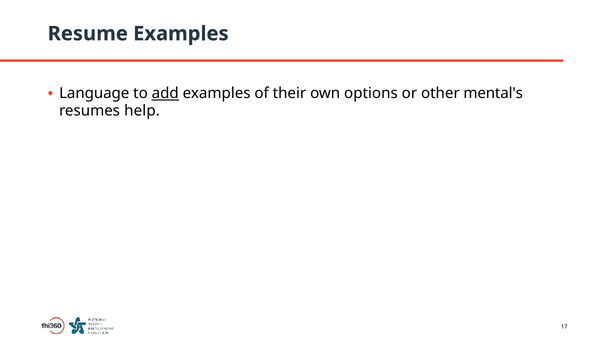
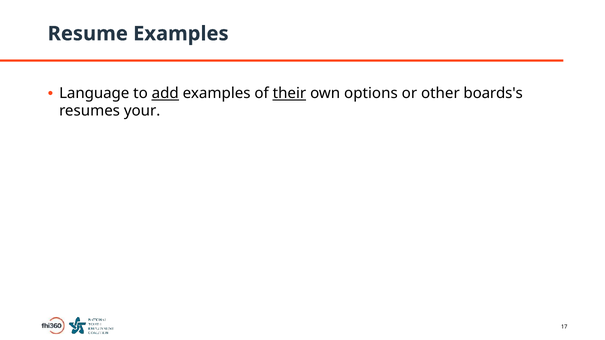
their underline: none -> present
mental's: mental's -> boards's
help: help -> your
